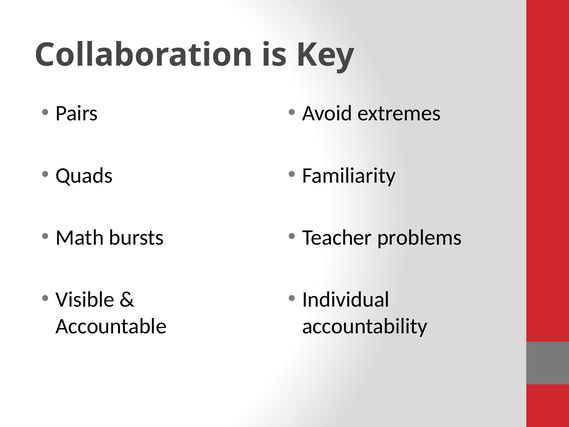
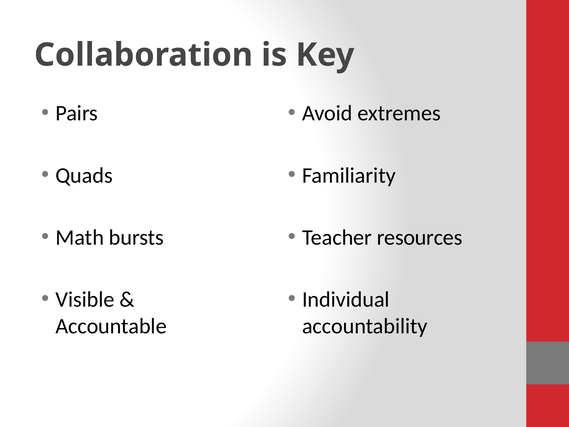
problems: problems -> resources
